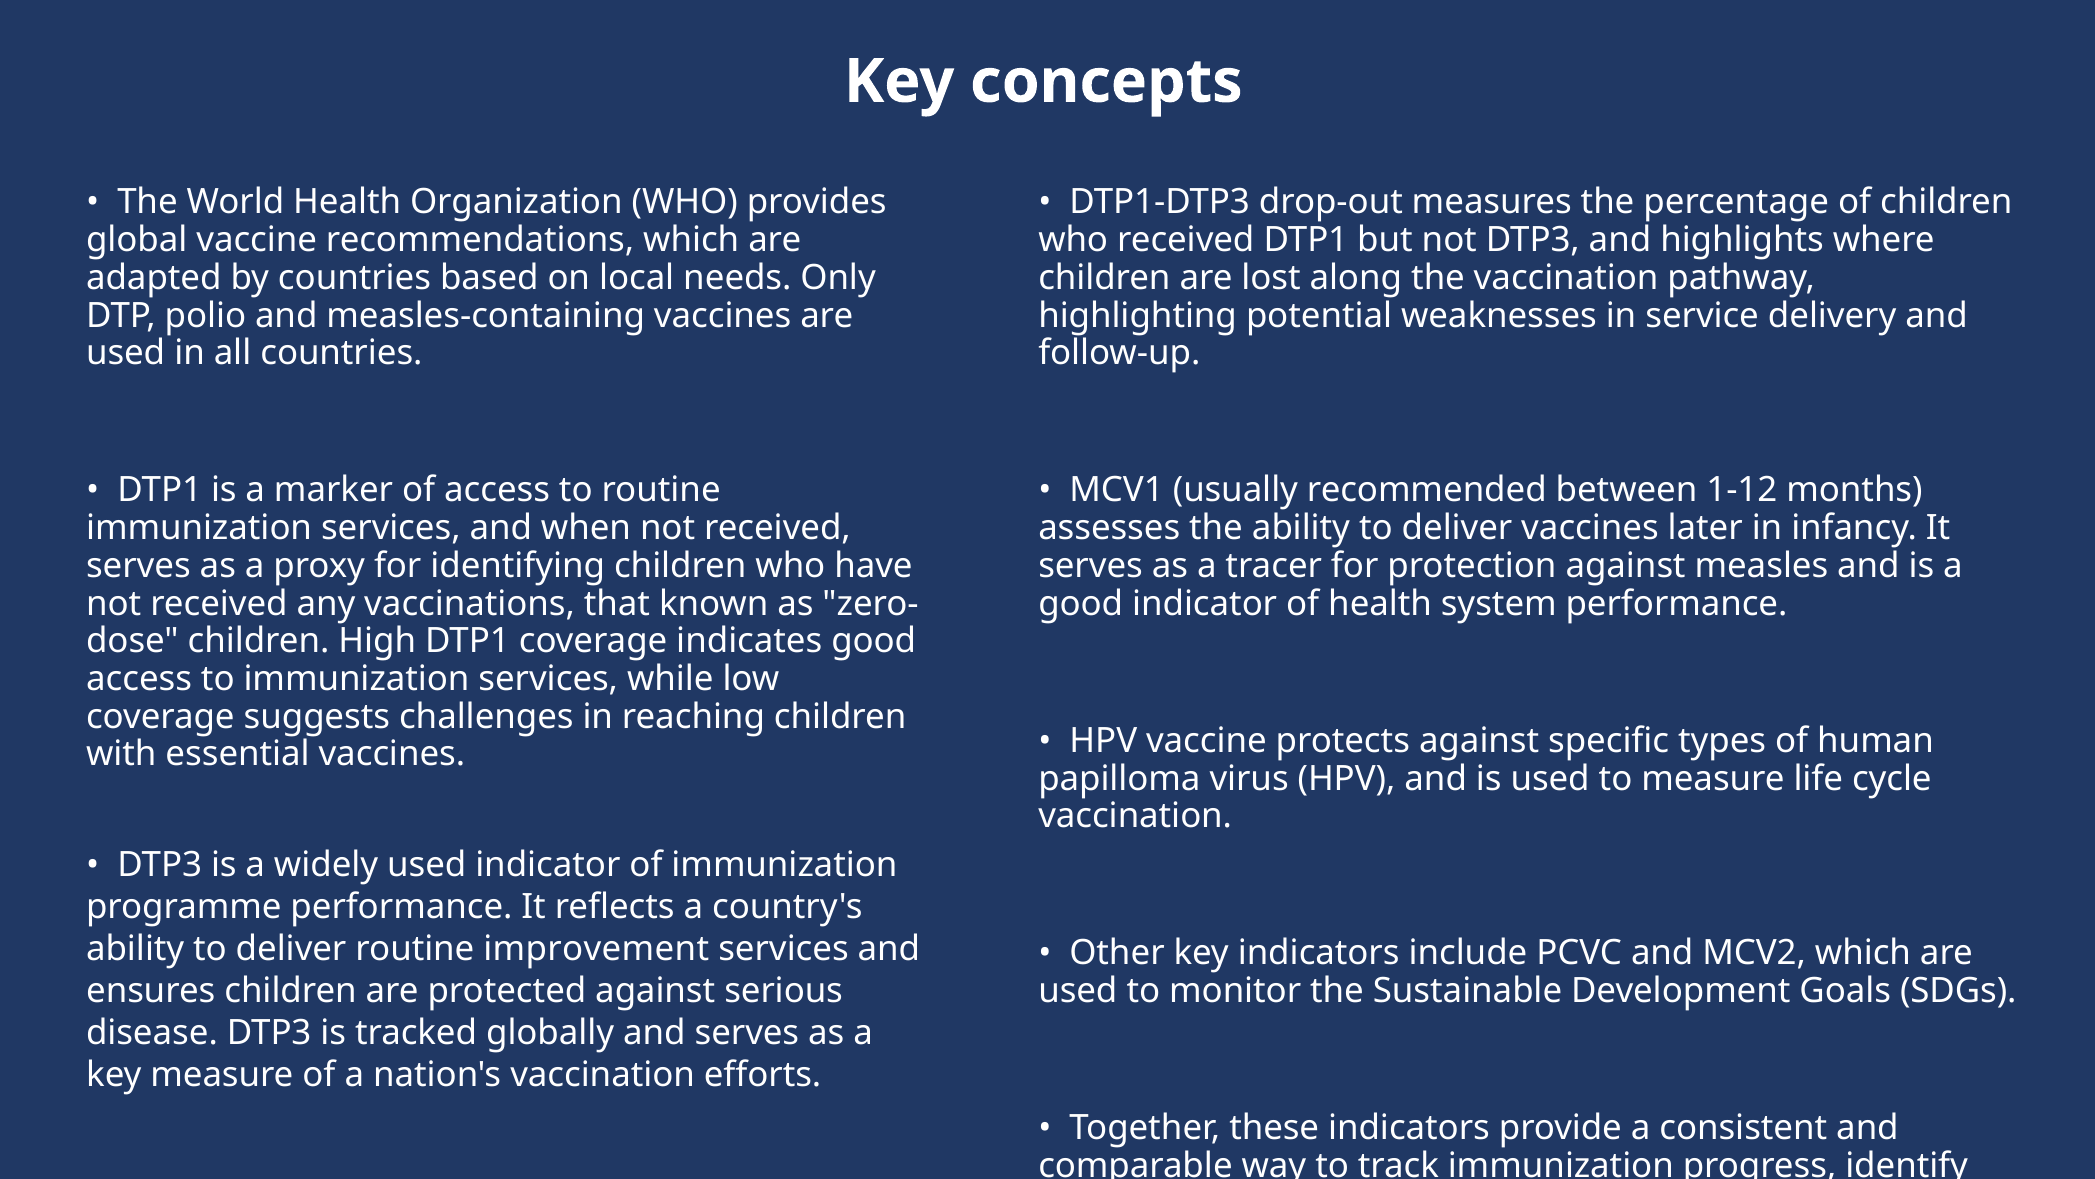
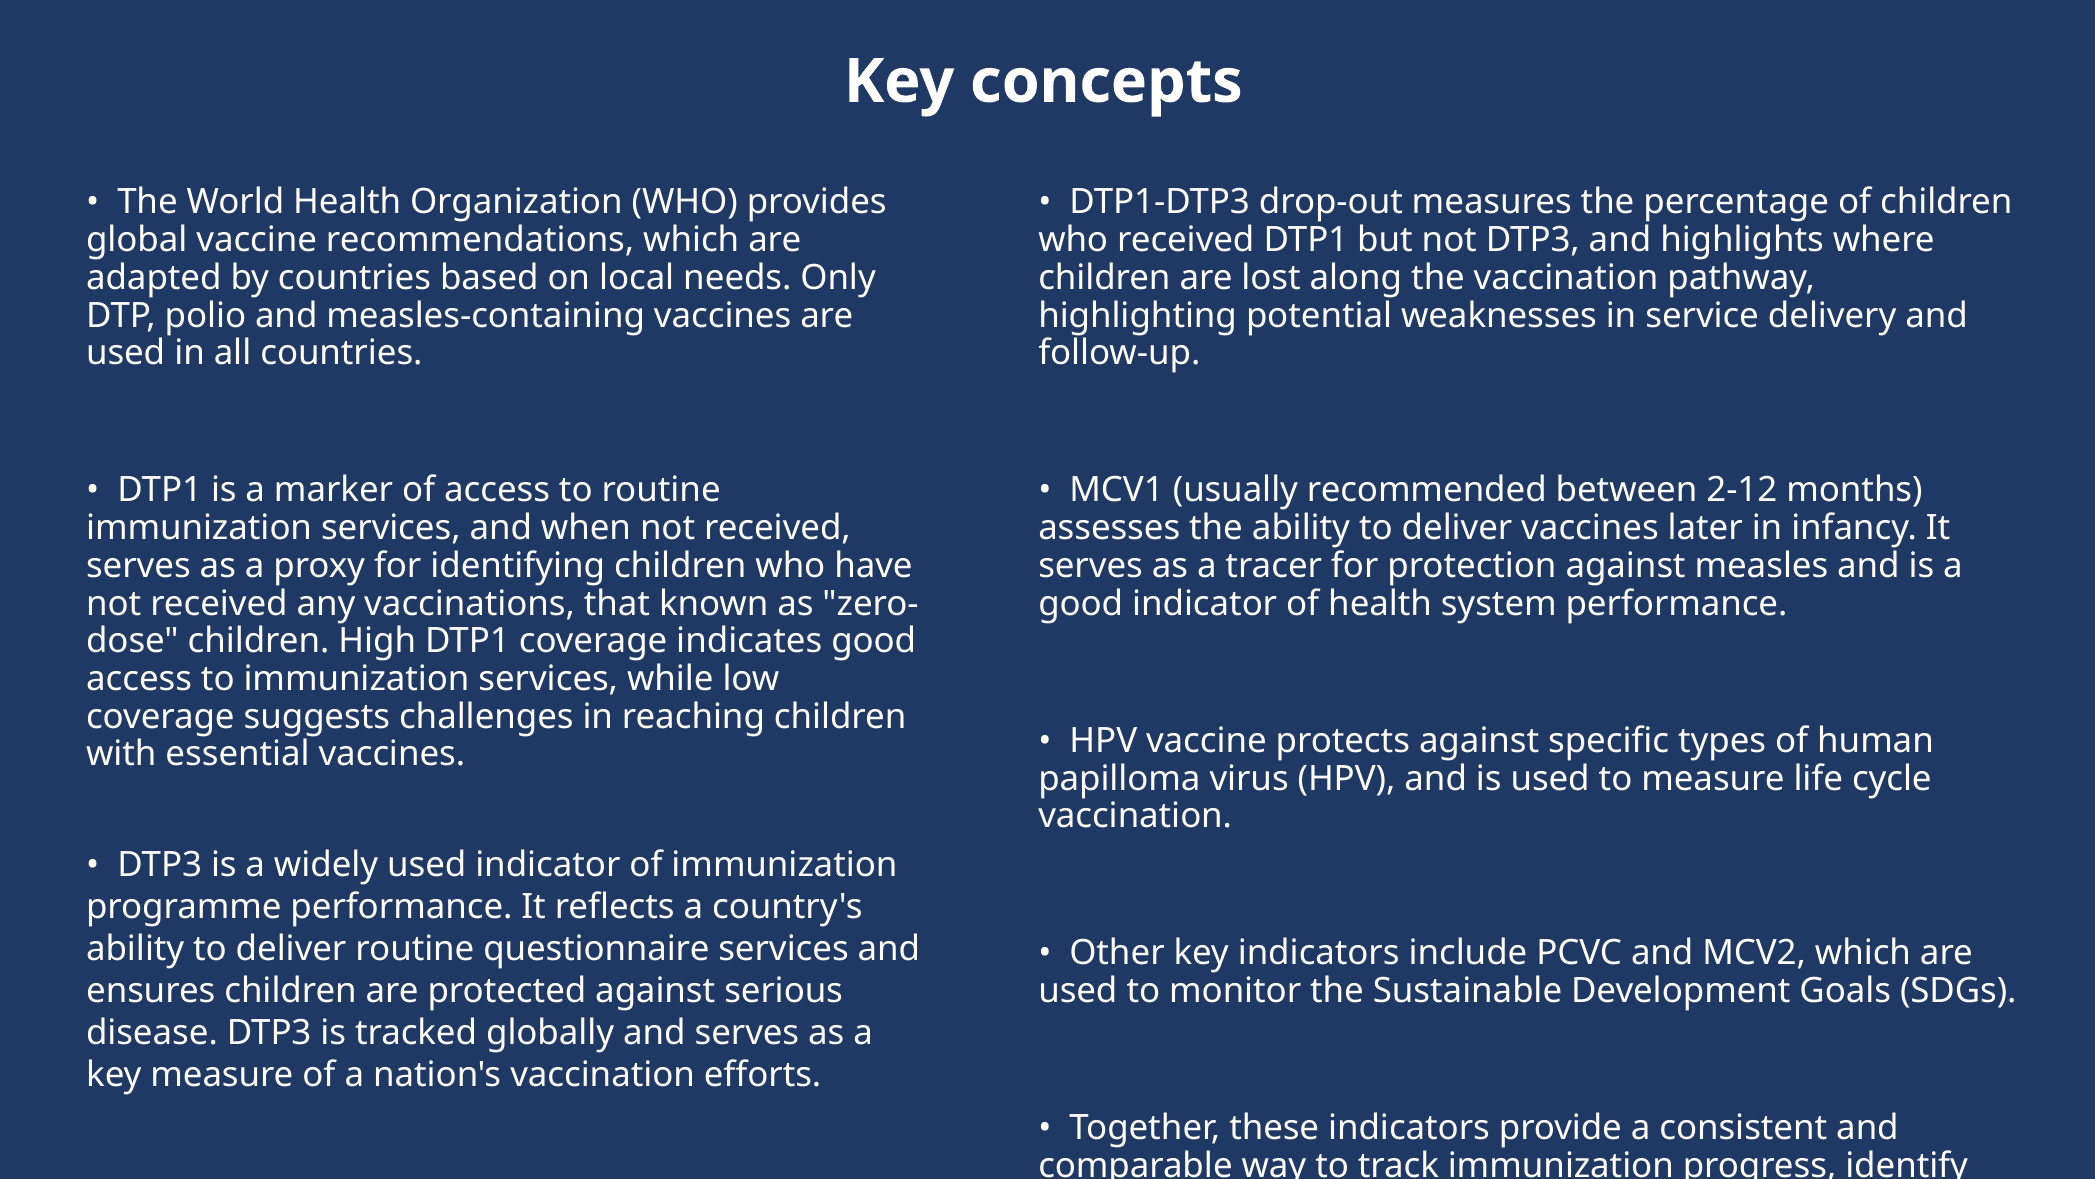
1-12: 1-12 -> 2-12
improvement: improvement -> questionnaire
